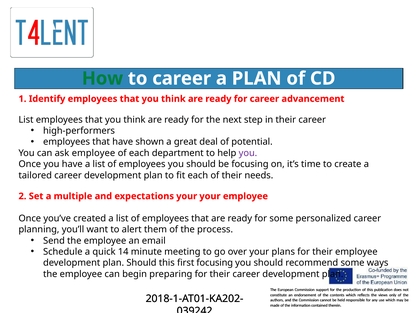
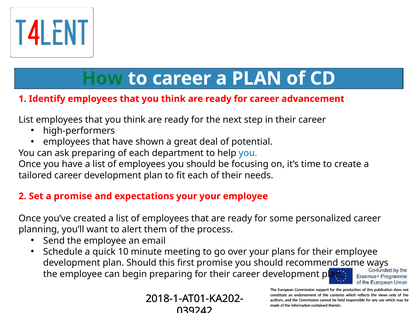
ask employee: employee -> preparing
you at (248, 153) colour: purple -> blue
a multiple: multiple -> promise
14: 14 -> 10
first focusing: focusing -> promise
